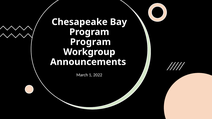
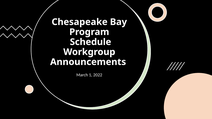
Program at (90, 42): Program -> Schedule
